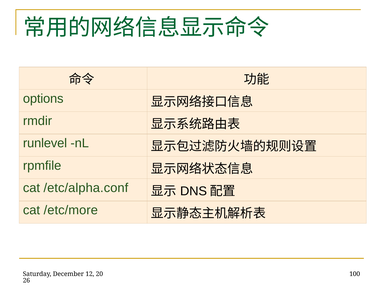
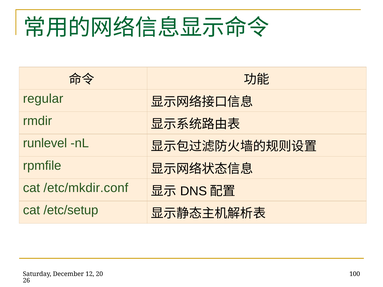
options: options -> regular
/etc/alpha.conf: /etc/alpha.conf -> /etc/mkdir.conf
/etc/more: /etc/more -> /etc/setup
